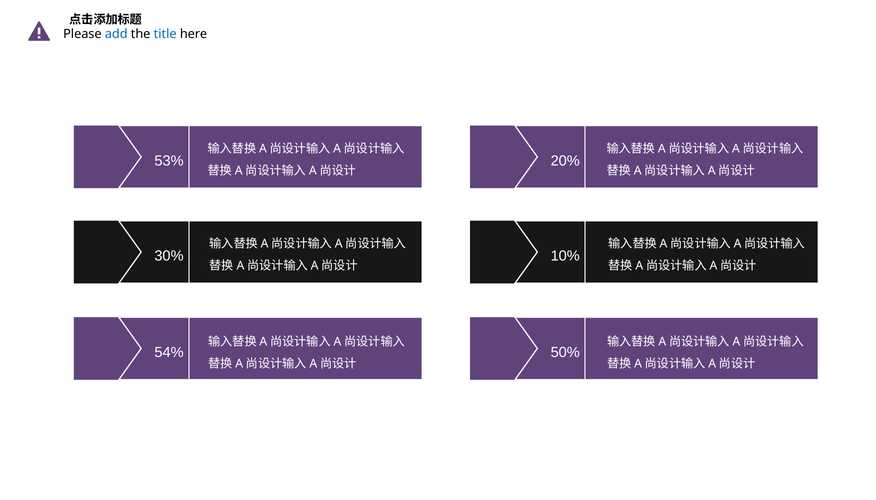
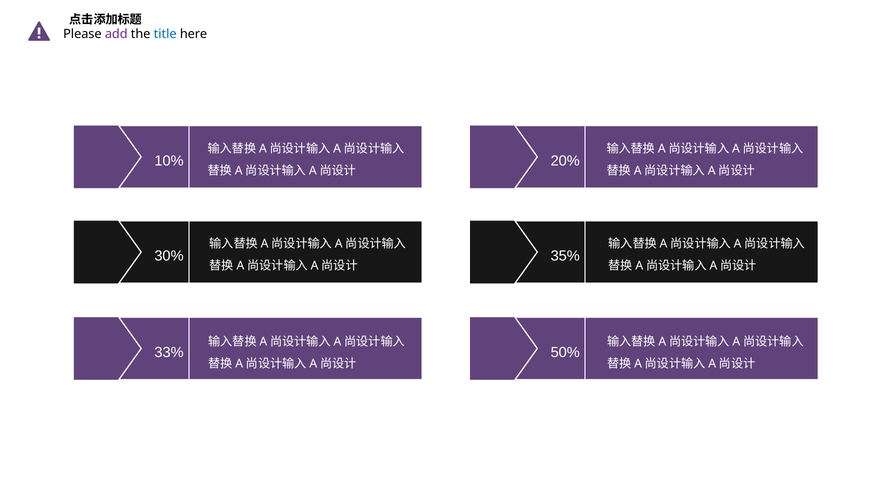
add colour: blue -> purple
53%: 53% -> 10%
10%: 10% -> 35%
54%: 54% -> 33%
